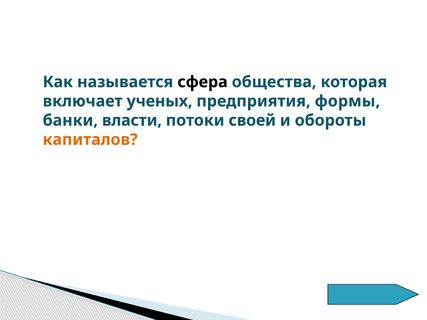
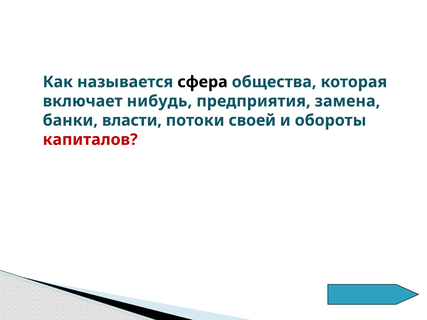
ученых: ученых -> нибудь
формы: формы -> замена
капиталов colour: orange -> red
